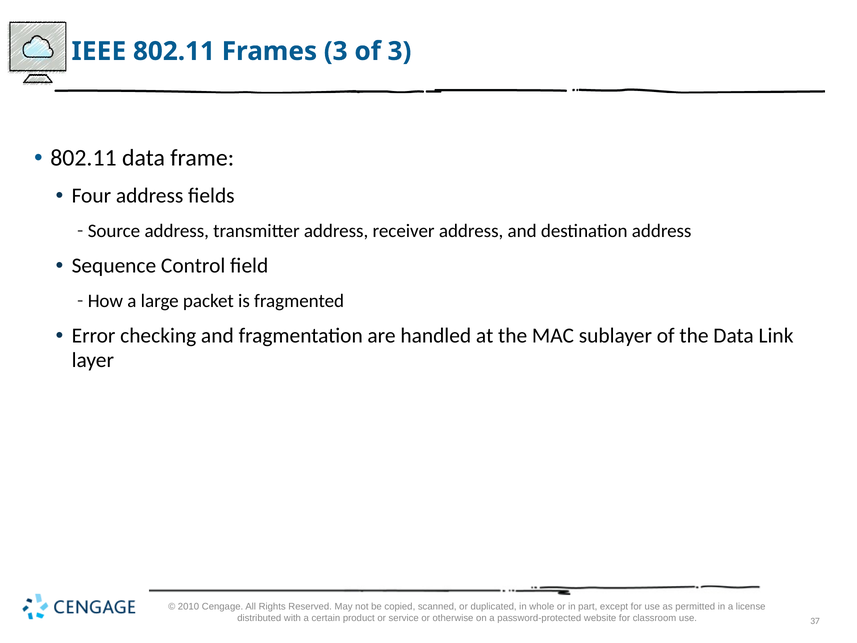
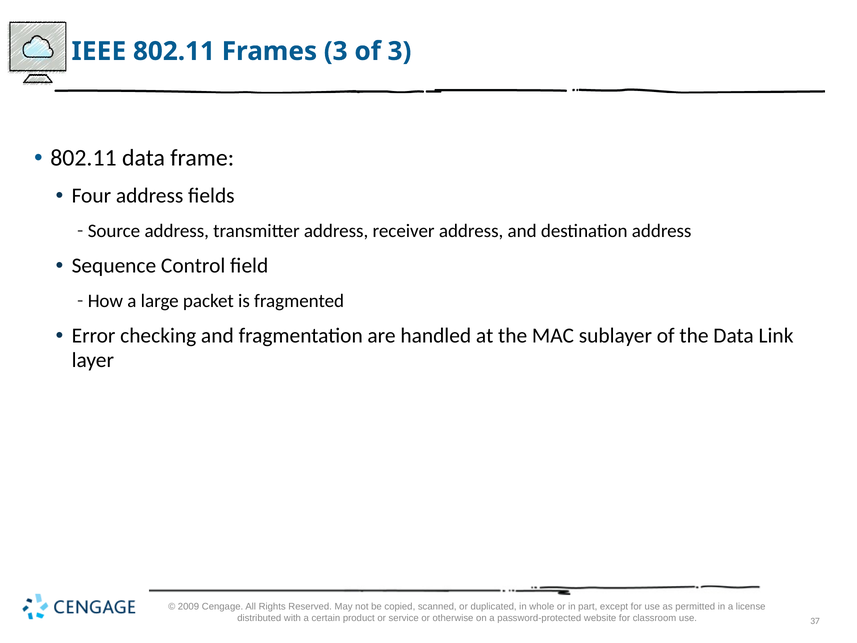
2010: 2010 -> 2009
